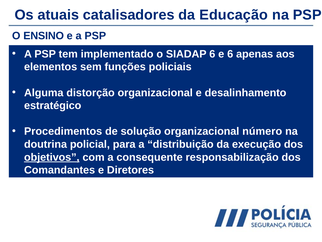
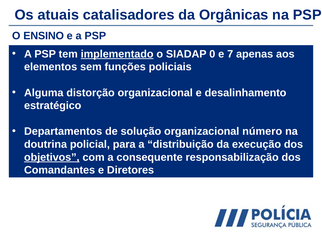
Educação: Educação -> Orgânicas
implementado underline: none -> present
SIADAP 6: 6 -> 0
e 6: 6 -> 7
Procedimentos: Procedimentos -> Departamentos
